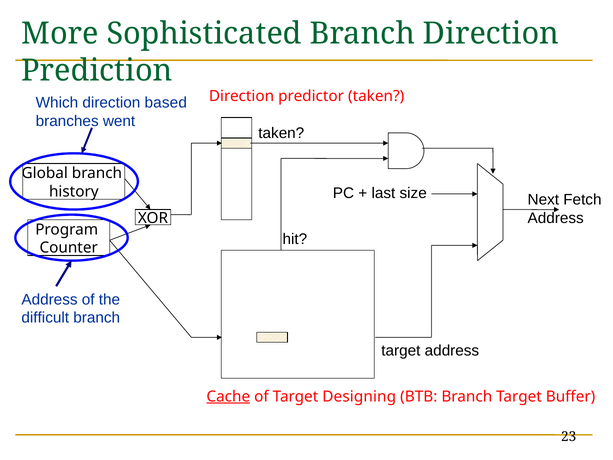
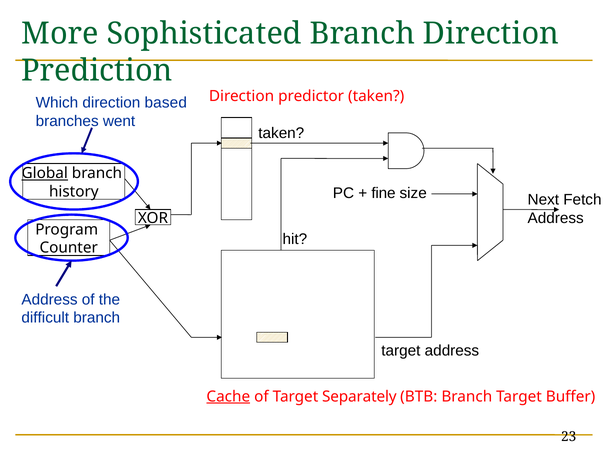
Global underline: none -> present
last: last -> fine
Designing: Designing -> Separately
